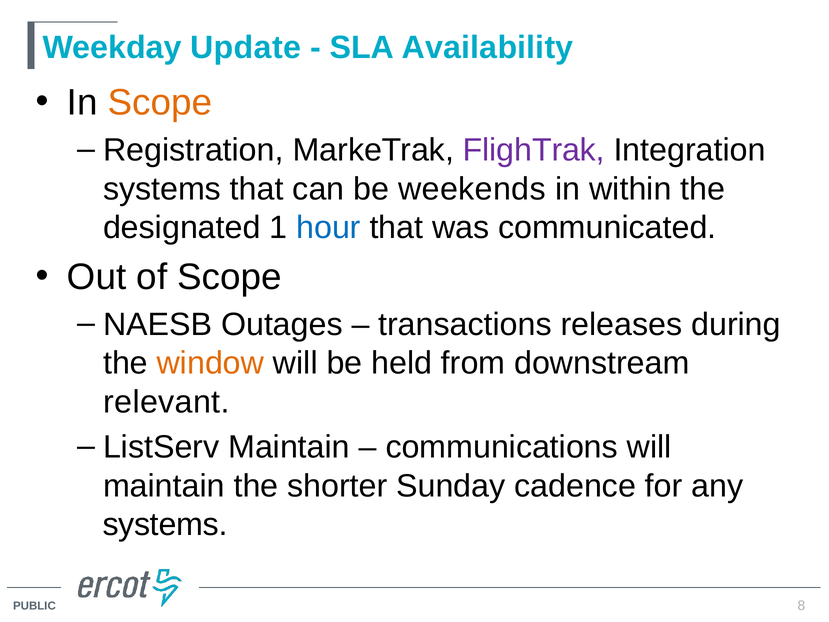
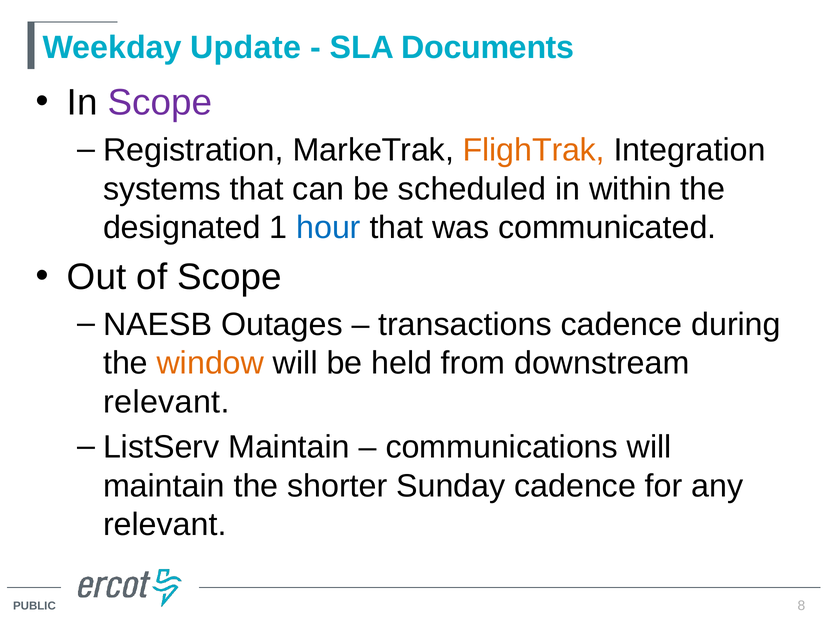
Availability: Availability -> Documents
Scope at (160, 103) colour: orange -> purple
FlighTrak colour: purple -> orange
weekends: weekends -> scheduled
transactions releases: releases -> cadence
systems at (165, 524): systems -> relevant
